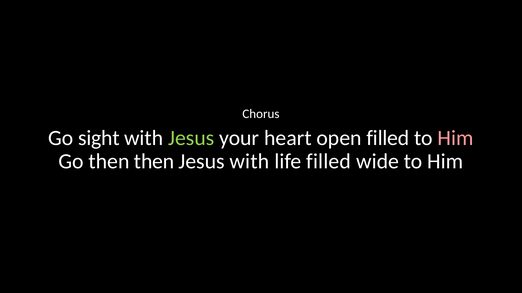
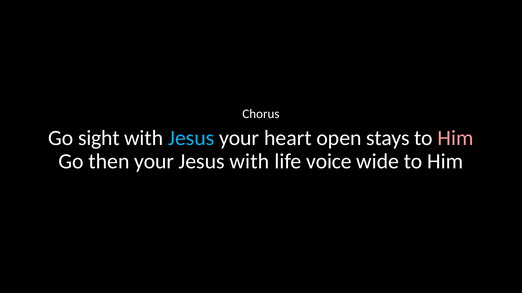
Jesus at (191, 138) colour: light green -> light blue
open filled: filled -> stays
then then: then -> your
life filled: filled -> voice
